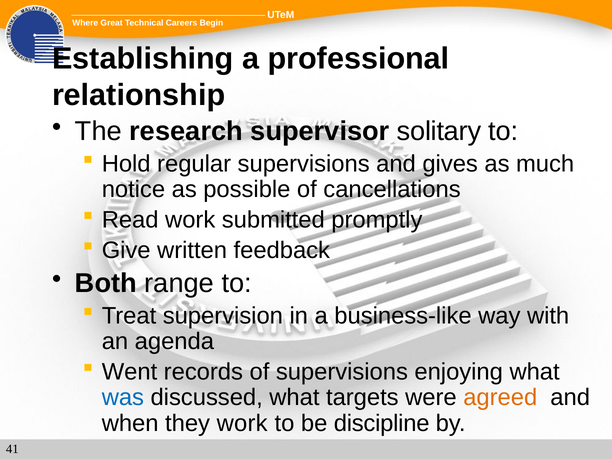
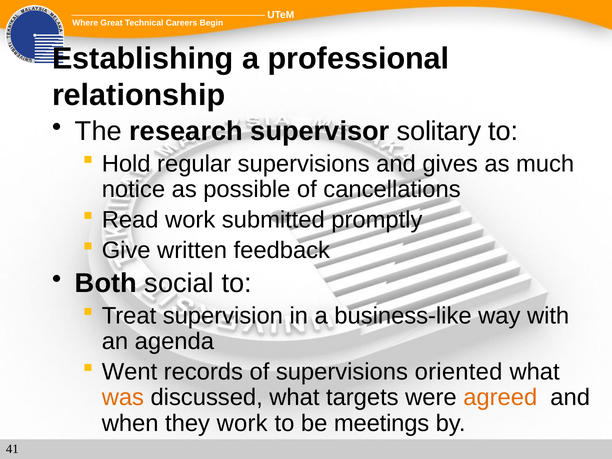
range: range -> social
enjoying: enjoying -> oriented
was colour: blue -> orange
discipline: discipline -> meetings
